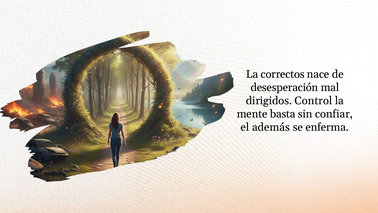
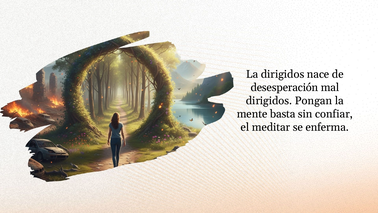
La correctos: correctos -> dirigidos
Control: Control -> Pongan
además: además -> meditar
